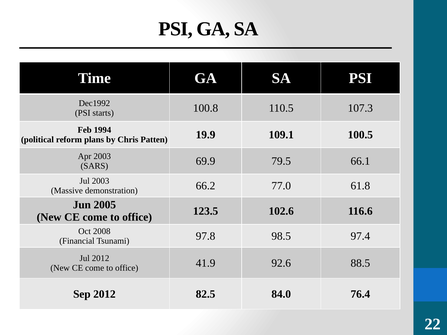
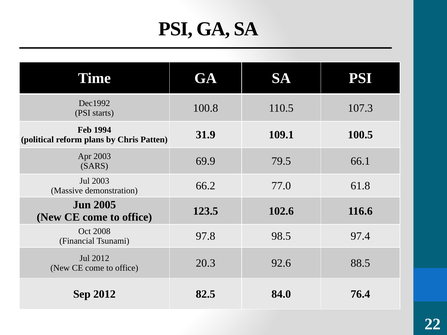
19.9: 19.9 -> 31.9
41.9: 41.9 -> 20.3
